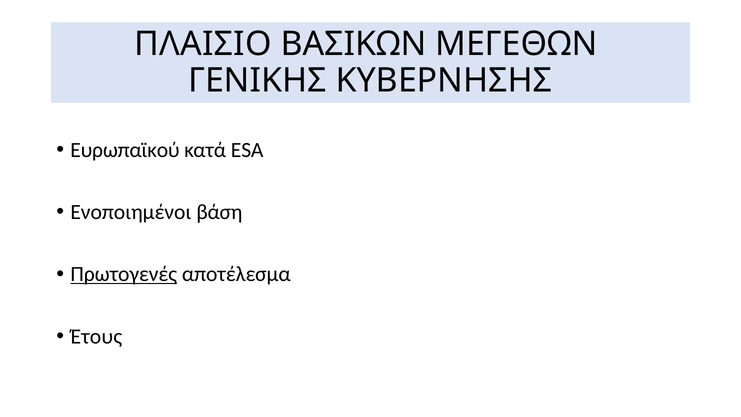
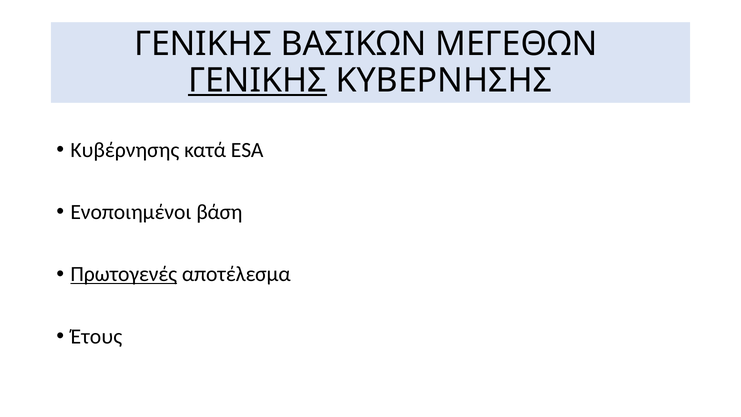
ΠΛΑΙΣΙΟ at (203, 44): ΠΛΑΙΣΙΟ -> ΓΕΝΙΚΗΣ
ΓΕΝΙΚΗΣ at (258, 81) underline: none -> present
Ευρωπαϊκού: Ευρωπαϊκού -> Κυβέρνησης
